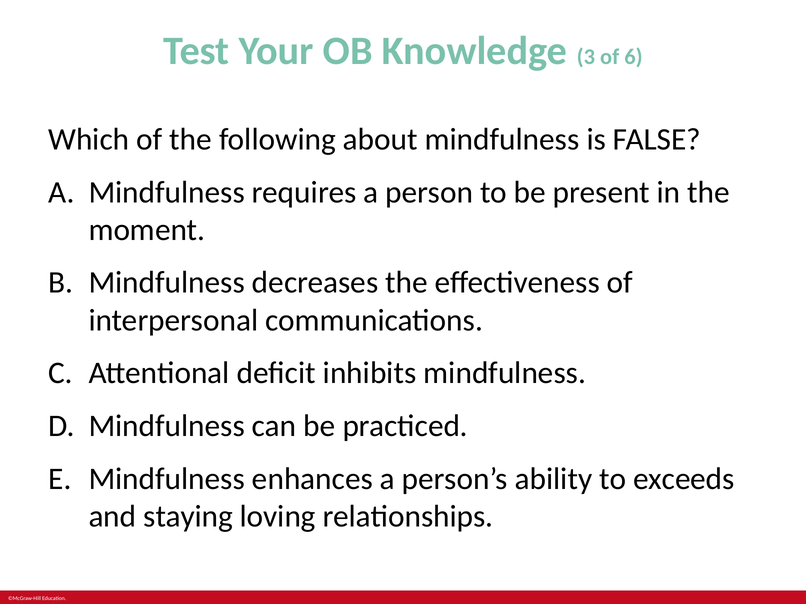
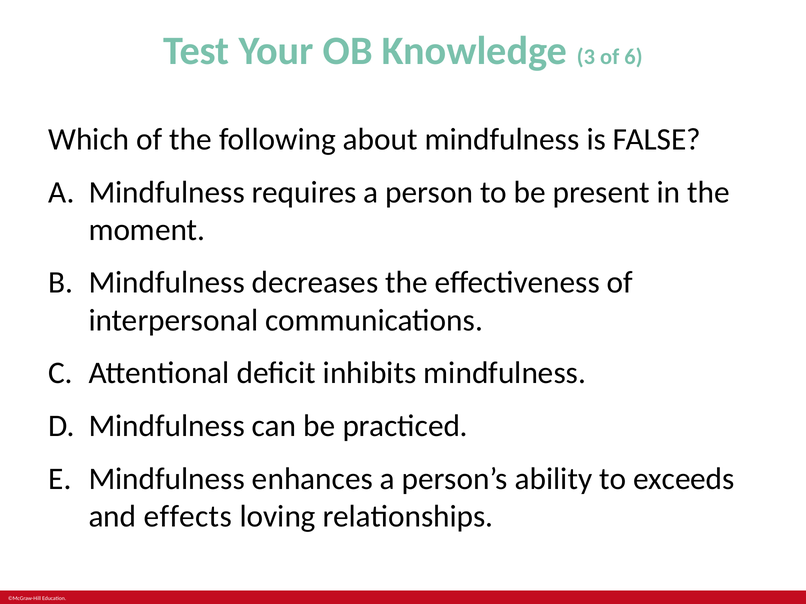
staying: staying -> effects
